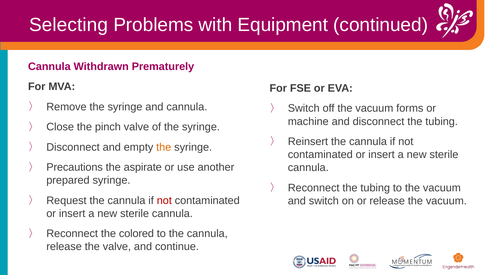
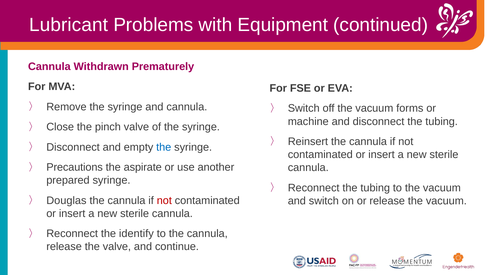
Selecting: Selecting -> Lubricant
the at (164, 147) colour: orange -> blue
Request: Request -> Douglas
colored: colored -> identify
